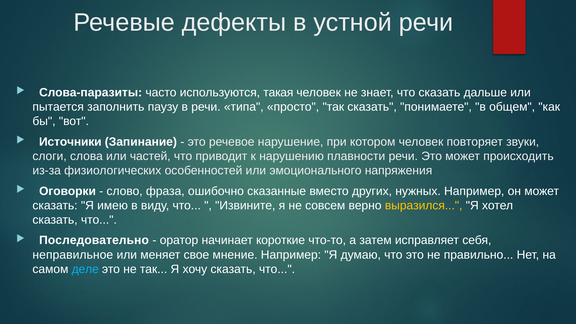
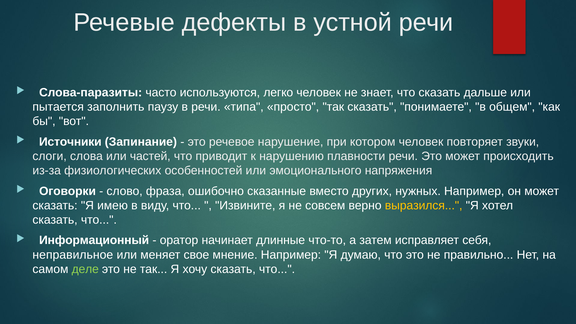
такая: такая -> легко
Последовательно: Последовательно -> Информационный
короткие: короткие -> длинные
деле colour: light blue -> light green
